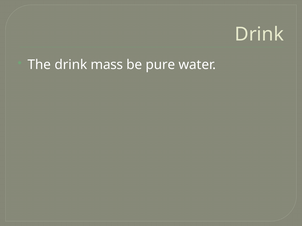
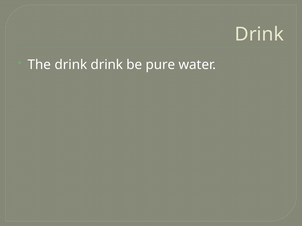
drink mass: mass -> drink
